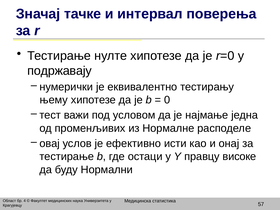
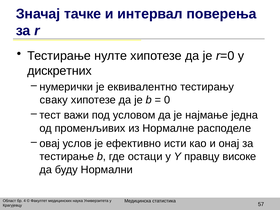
подржавају: подржавају -> дискретних
њему: њему -> сваку
